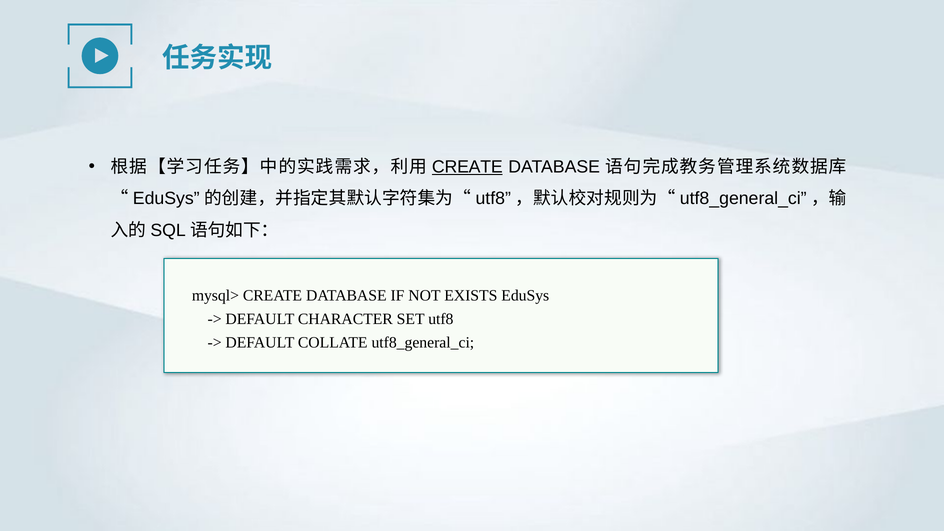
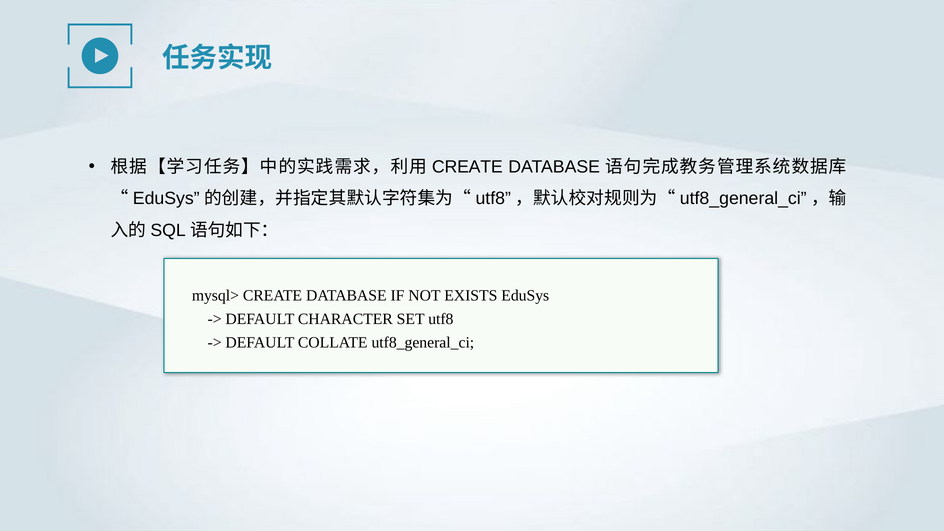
CREATE at (467, 167) underline: present -> none
